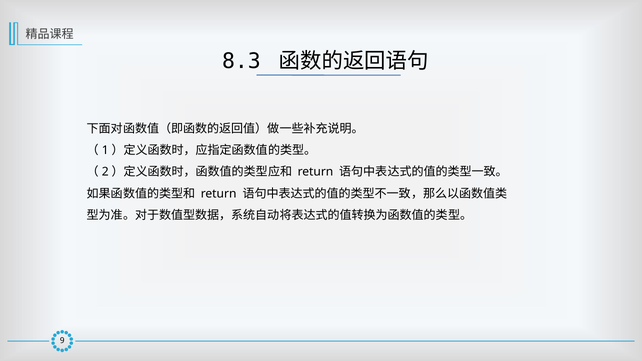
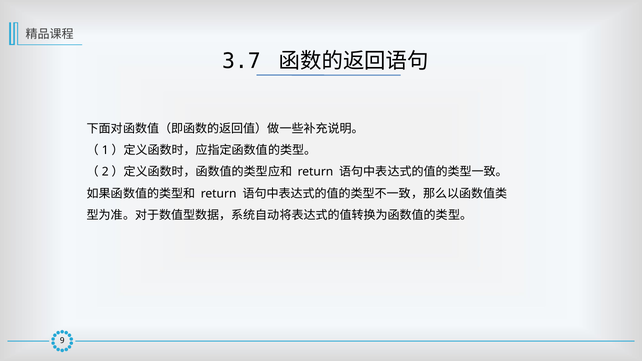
8.3: 8.3 -> 3.7
